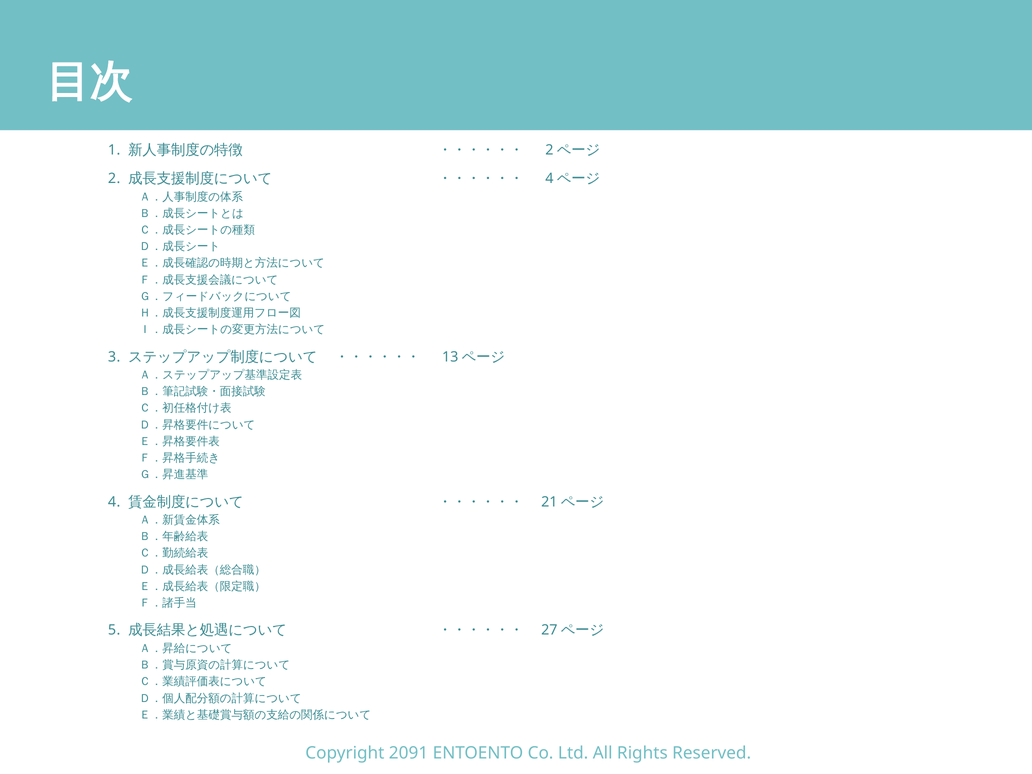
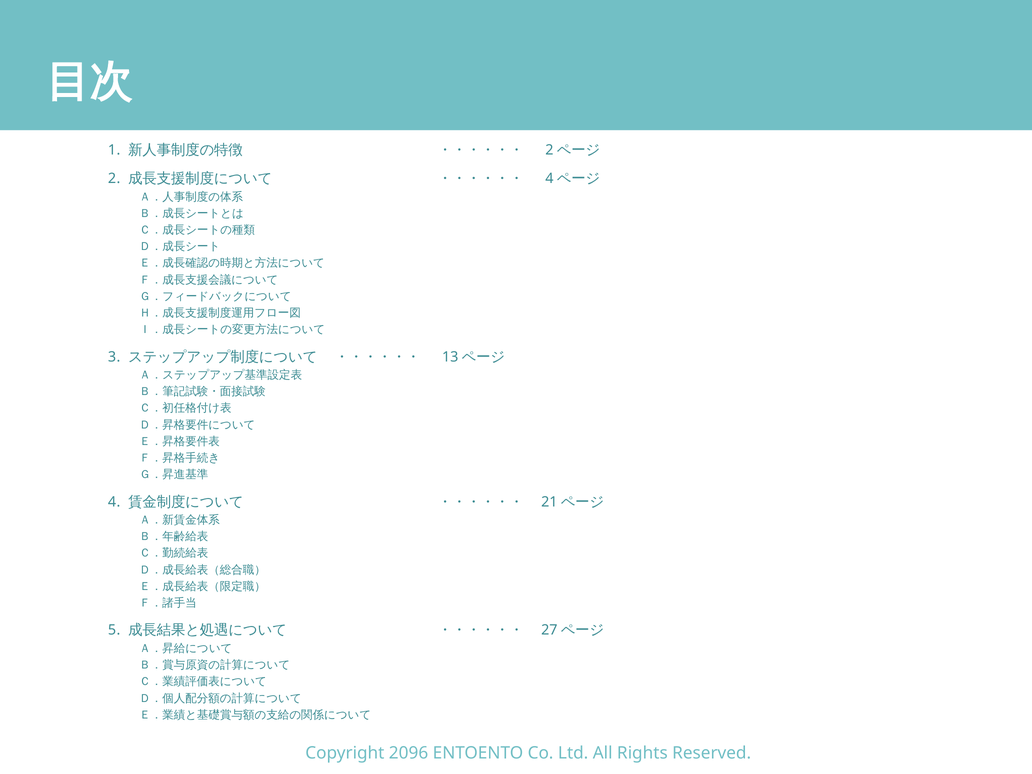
2091: 2091 -> 2096
